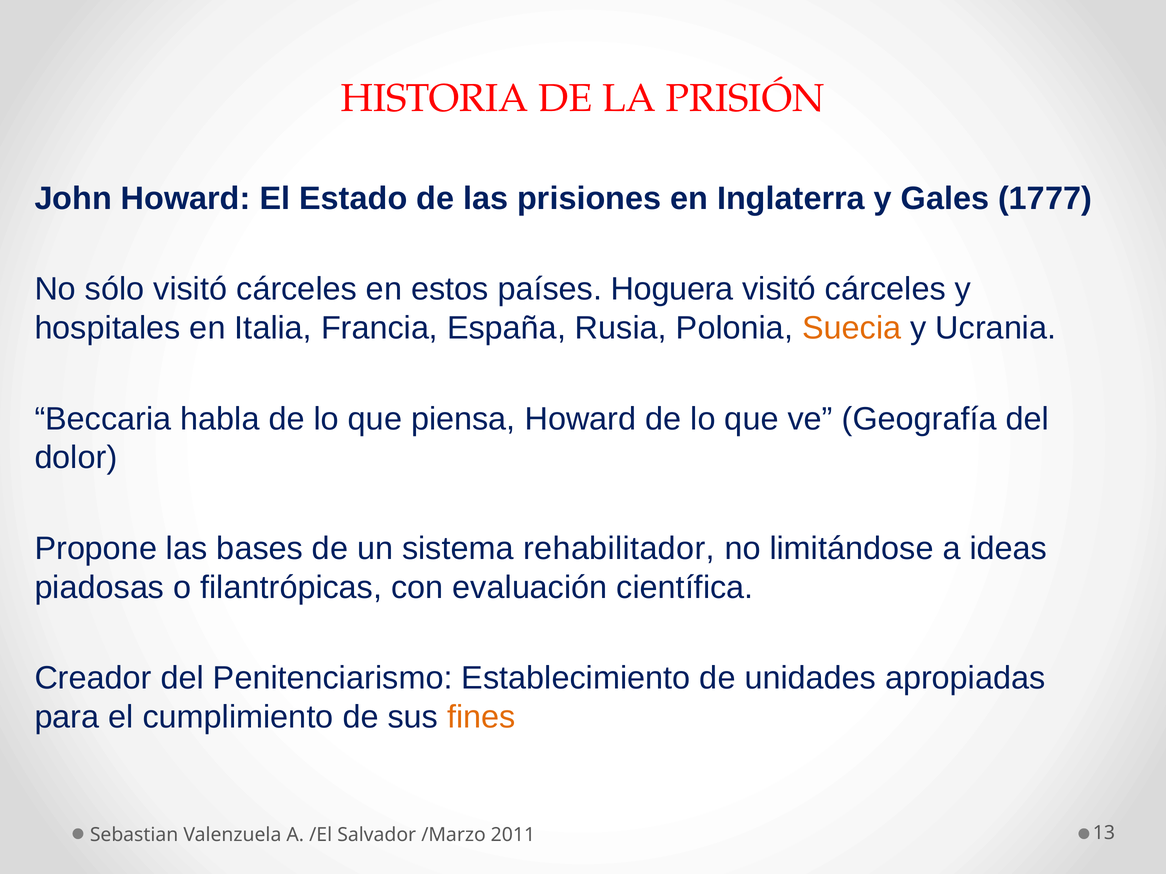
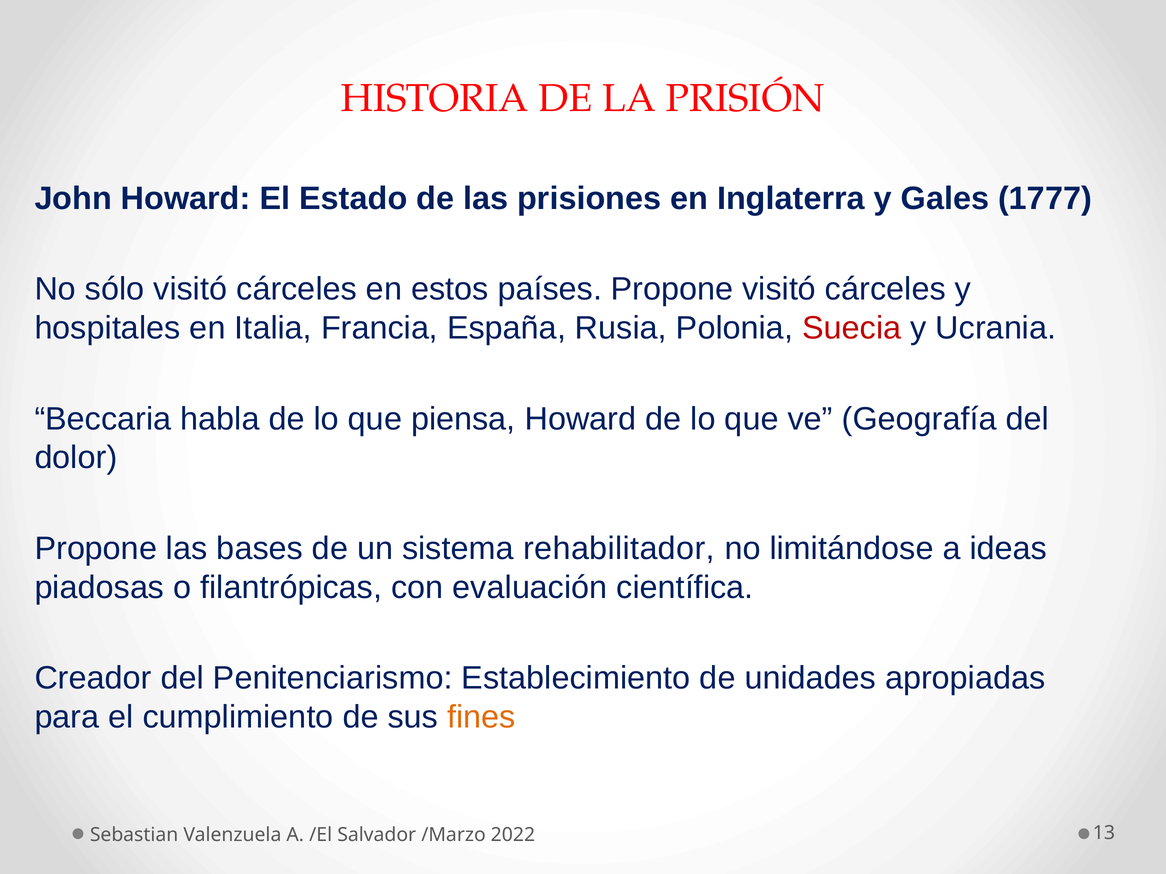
países Hoguera: Hoguera -> Propone
Suecia colour: orange -> red
2011: 2011 -> 2022
